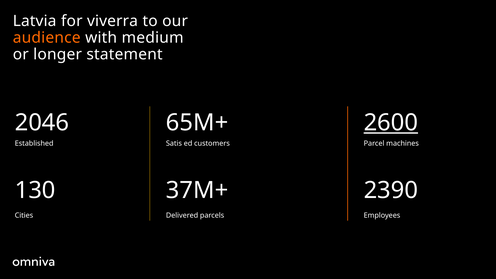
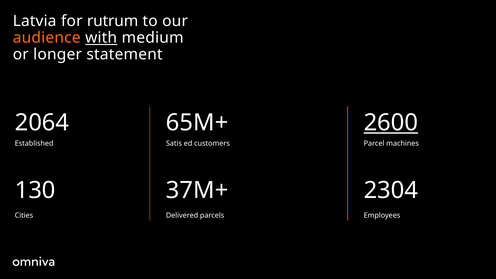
viverra: viverra -> rutrum
with underline: none -> present
2046: 2046 -> 2064
2390: 2390 -> 2304
